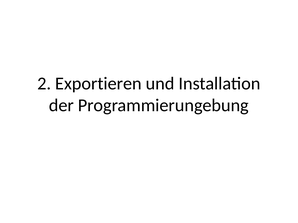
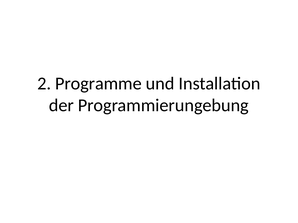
Exportieren: Exportieren -> Programme
